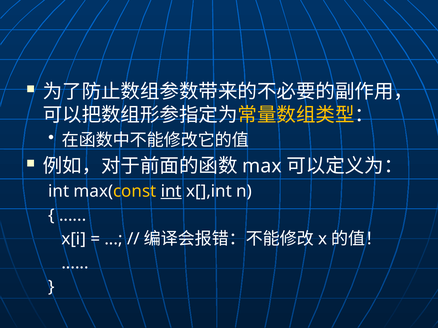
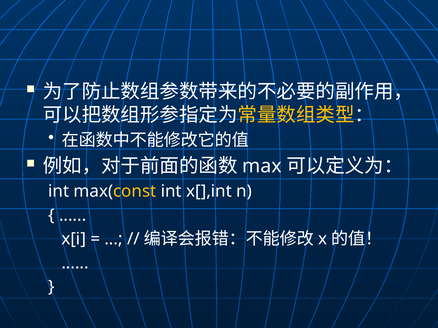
int at (171, 192) underline: present -> none
